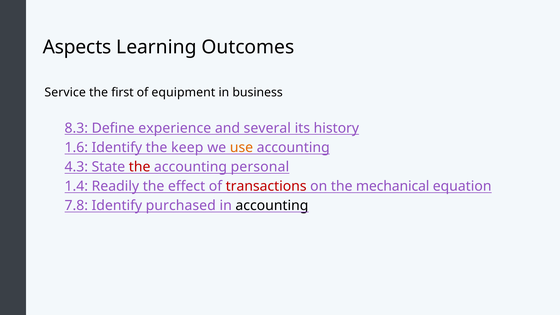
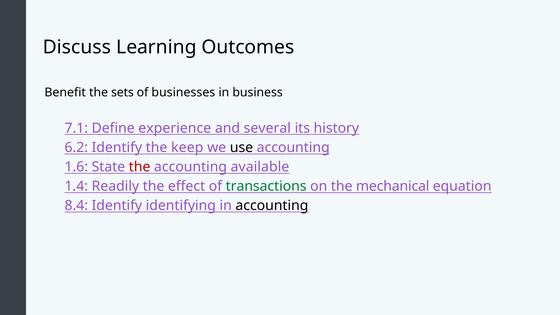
Aspects: Aspects -> Discuss
Service: Service -> Benefit
first: first -> sets
equipment: equipment -> businesses
8.3: 8.3 -> 7.1
1.6: 1.6 -> 6.2
use colour: orange -> black
4.3: 4.3 -> 1.6
personal: personal -> available
transactions colour: red -> green
7.8: 7.8 -> 8.4
purchased: purchased -> identifying
